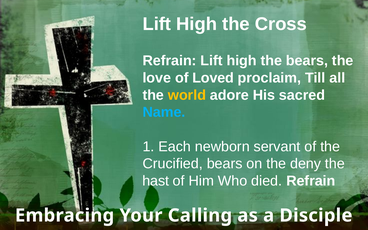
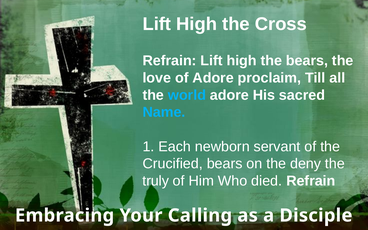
of Loved: Loved -> Adore
world colour: yellow -> light blue
hast: hast -> truly
